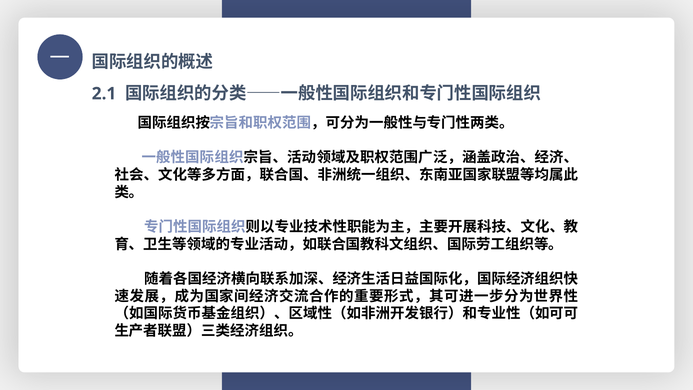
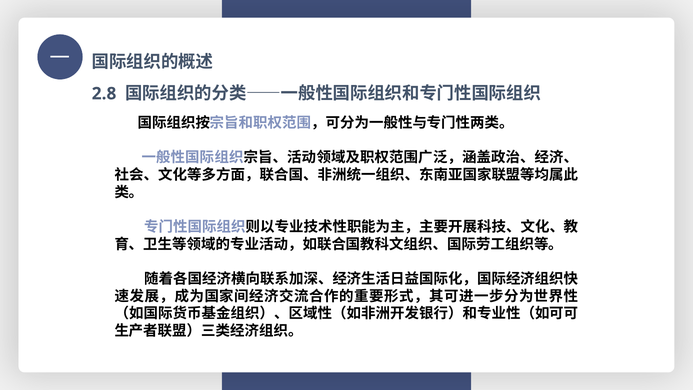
2.1: 2.1 -> 2.8
